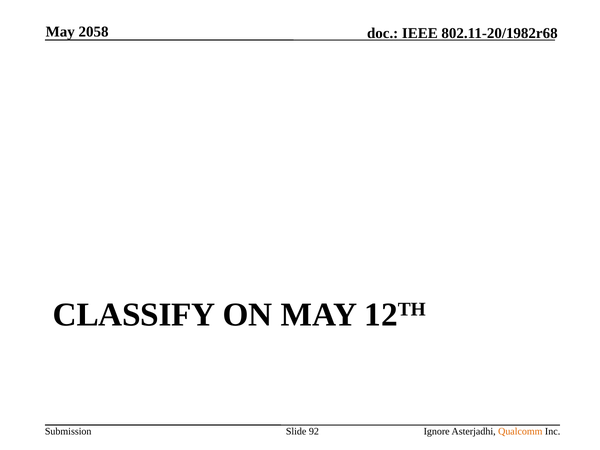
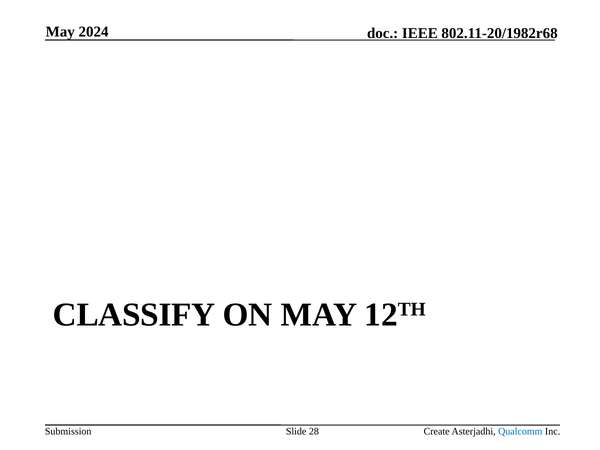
2058: 2058 -> 2024
92: 92 -> 28
Ignore: Ignore -> Create
Qualcomm colour: orange -> blue
